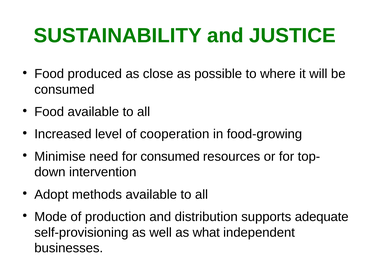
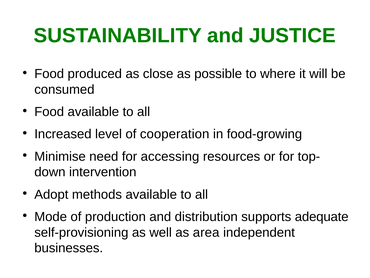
for consumed: consumed -> accessing
what: what -> area
